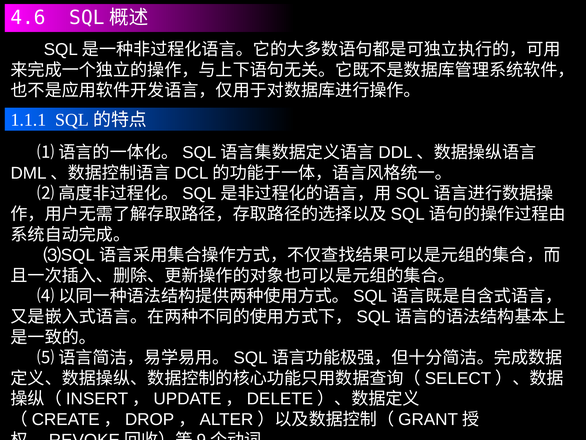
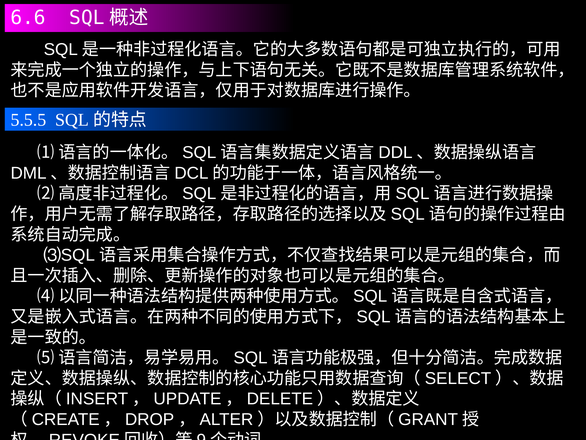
4.6: 4.6 -> 6.6
1.1.1: 1.1.1 -> 5.5.5
